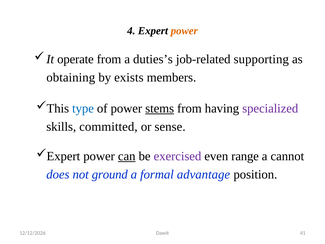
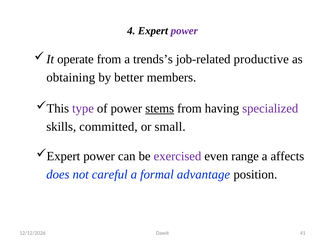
power at (184, 31) colour: orange -> purple
duties’s: duties’s -> trends’s
supporting: supporting -> productive
exists: exists -> better
type colour: blue -> purple
sense: sense -> small
can underline: present -> none
cannot: cannot -> affects
ground: ground -> careful
